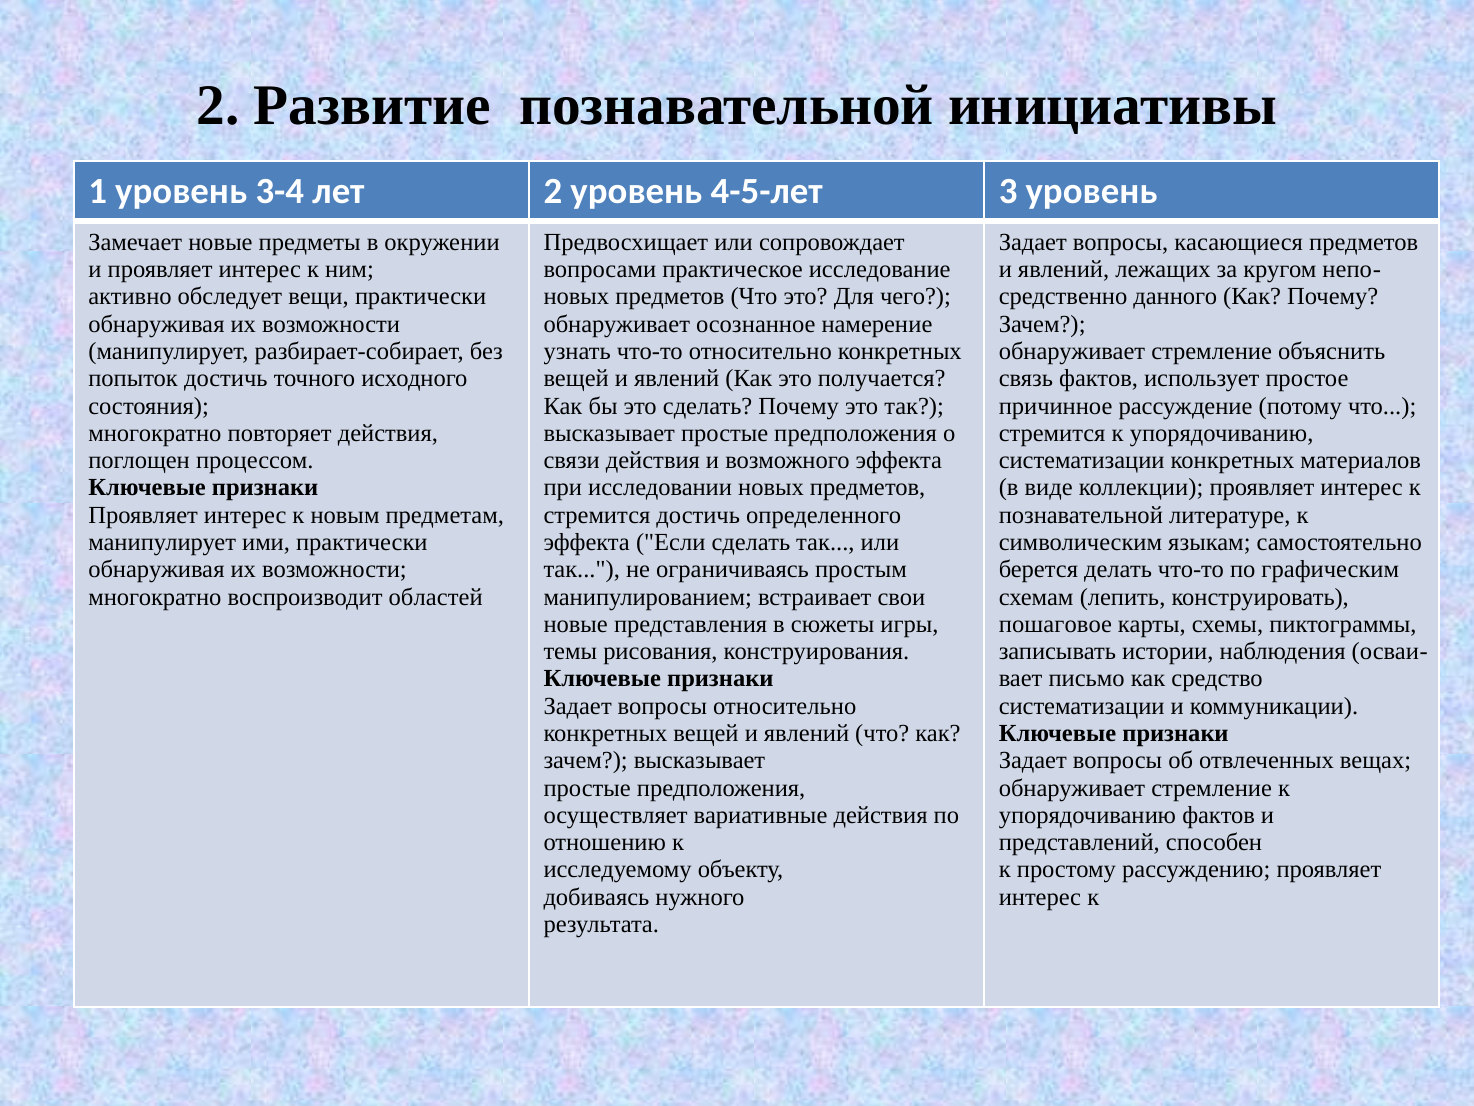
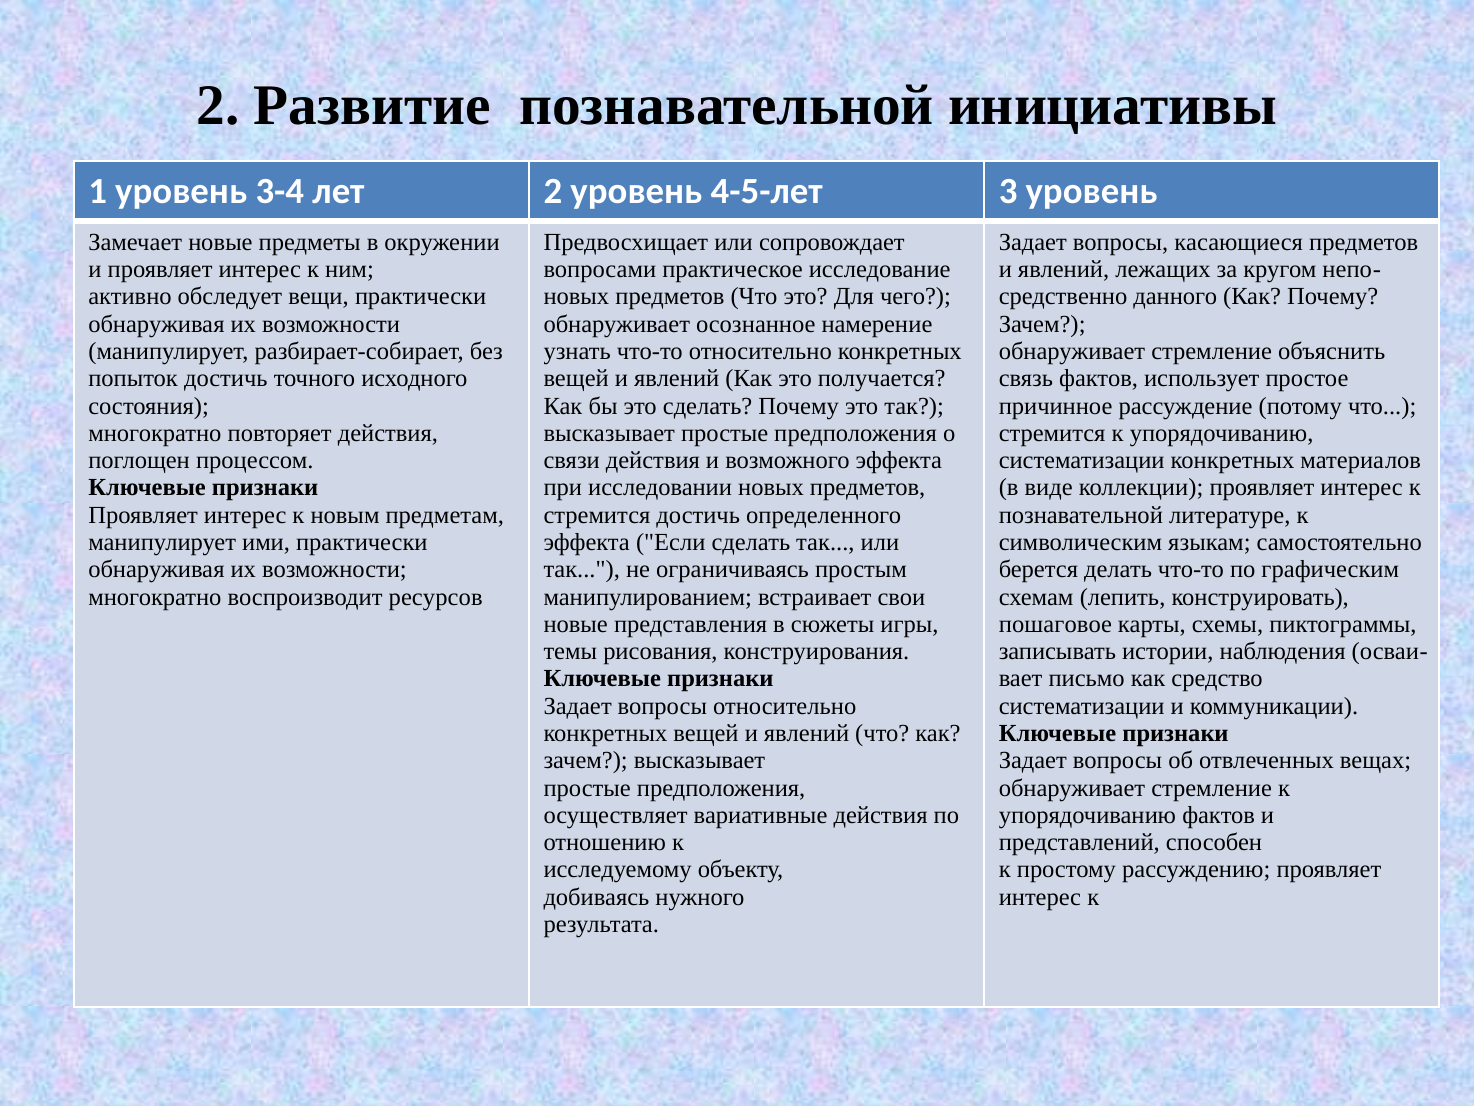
областей: областей -> ресурсов
